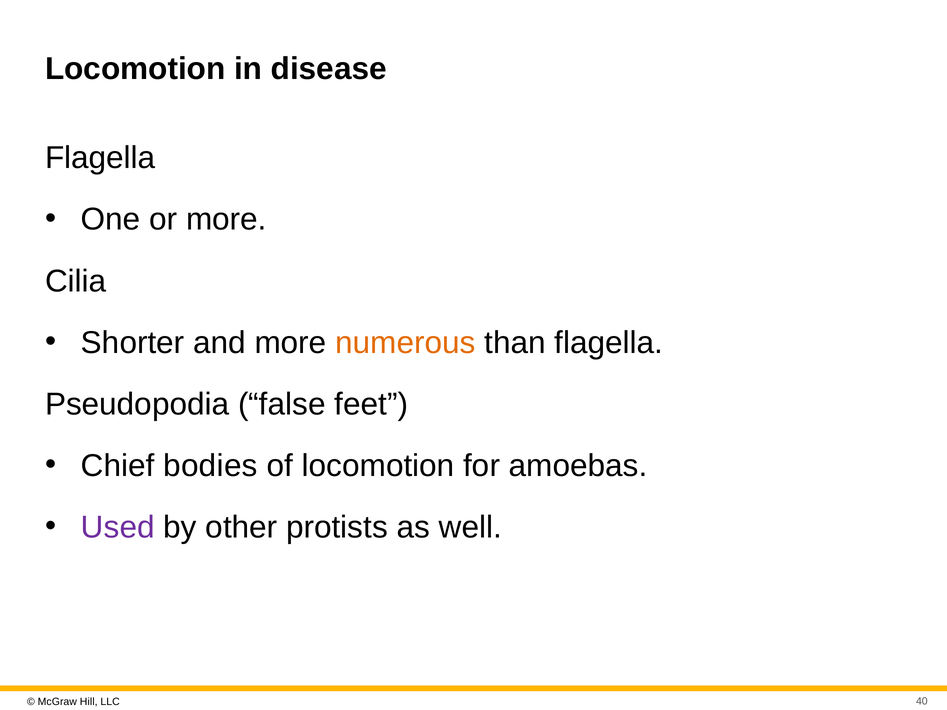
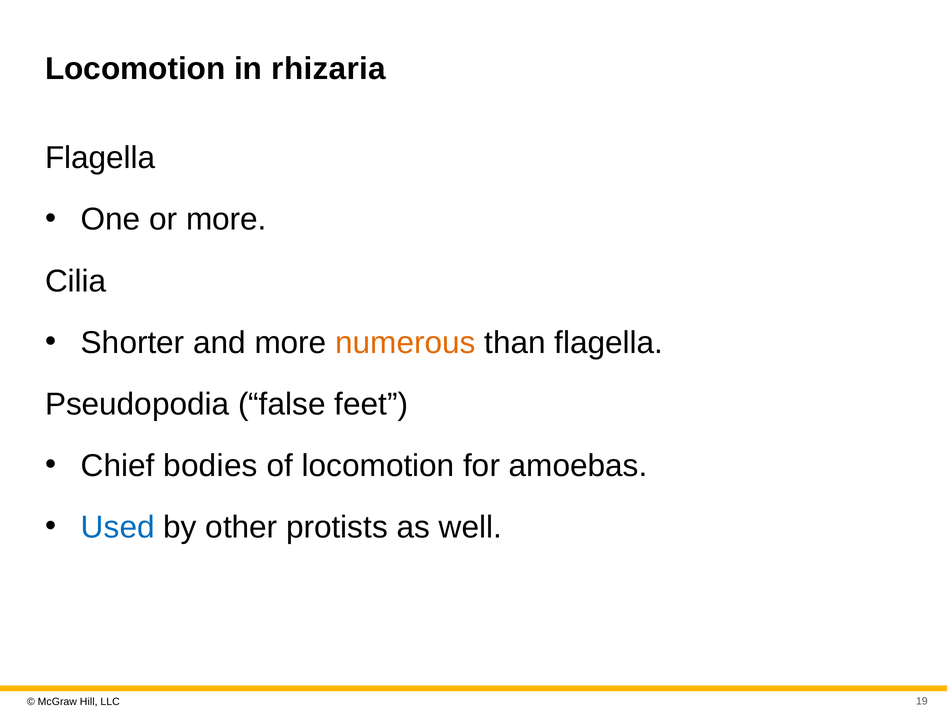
disease: disease -> rhizaria
Used colour: purple -> blue
40: 40 -> 19
